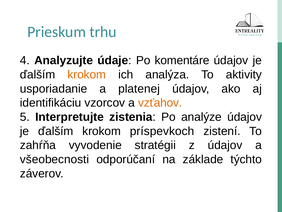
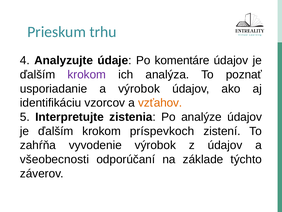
krokom at (87, 74) colour: orange -> purple
aktivity: aktivity -> poznať
a platenej: platenej -> výrobok
vyvodenie stratégii: stratégii -> výrobok
